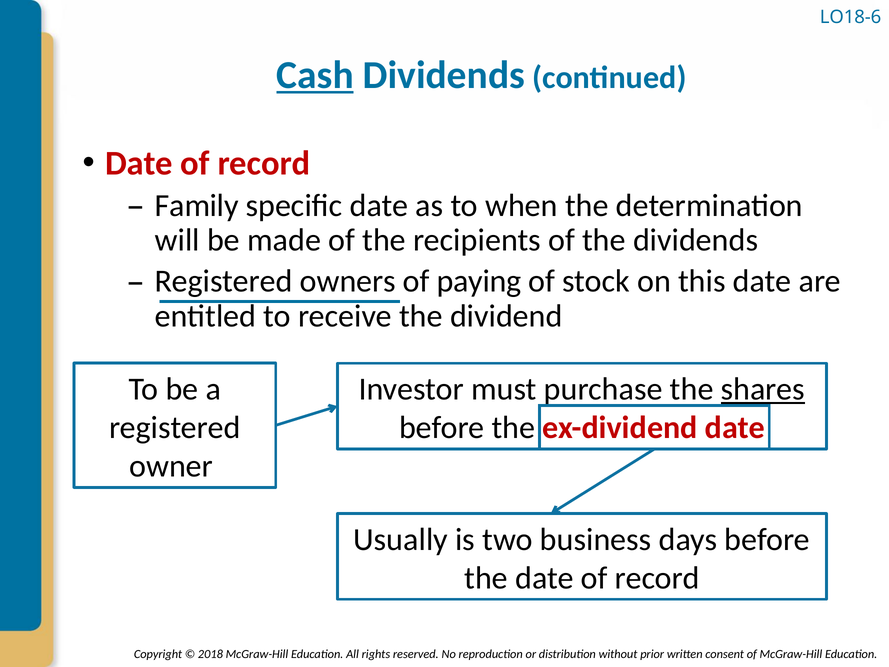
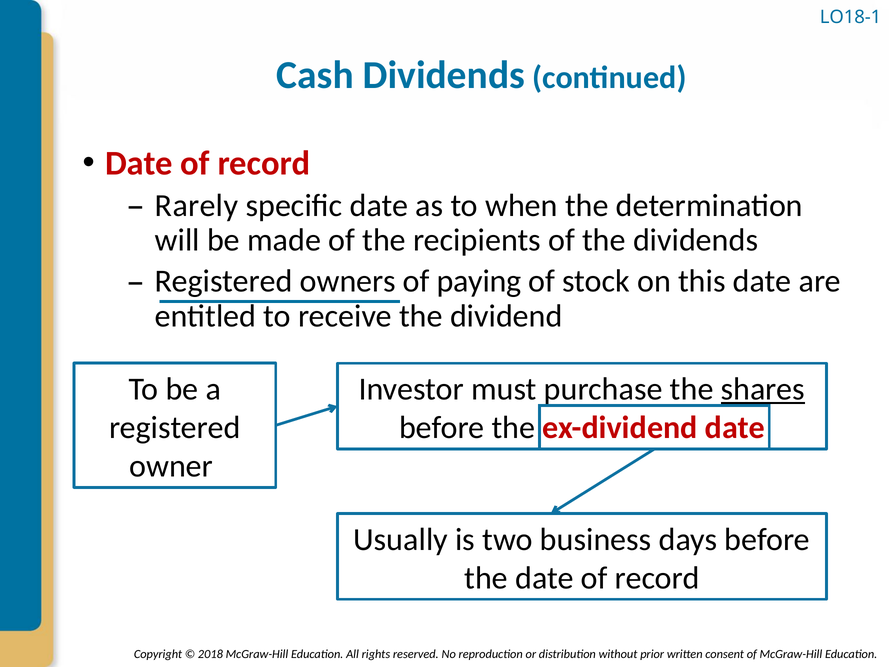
LO18-6: LO18-6 -> LO18-1
Cash underline: present -> none
Family: Family -> Rarely
